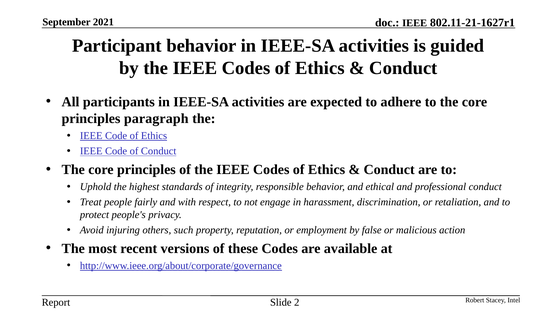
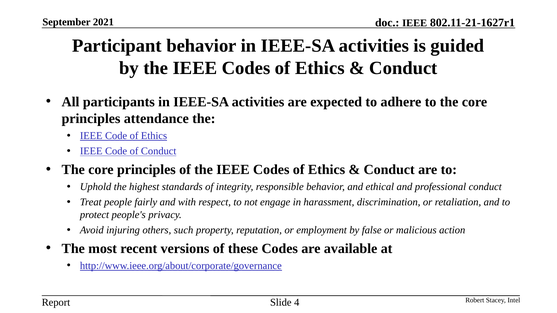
paragraph: paragraph -> attendance
2: 2 -> 4
